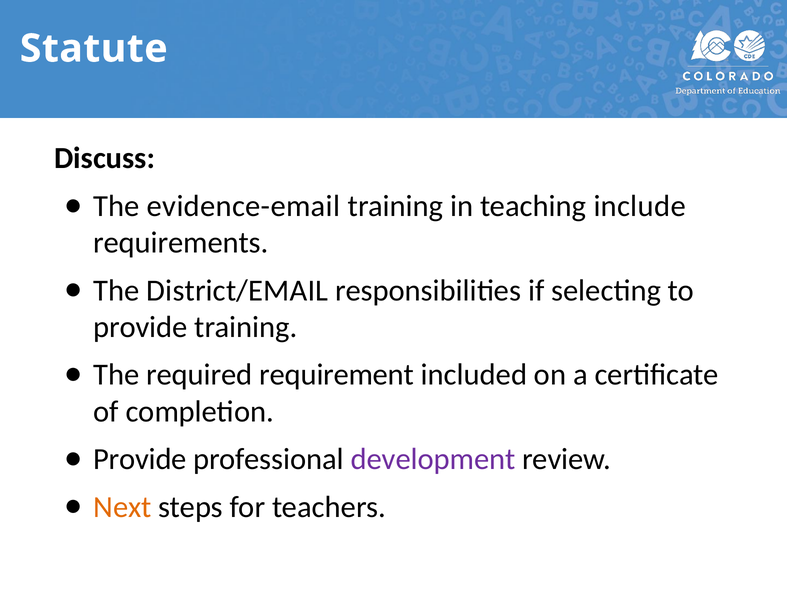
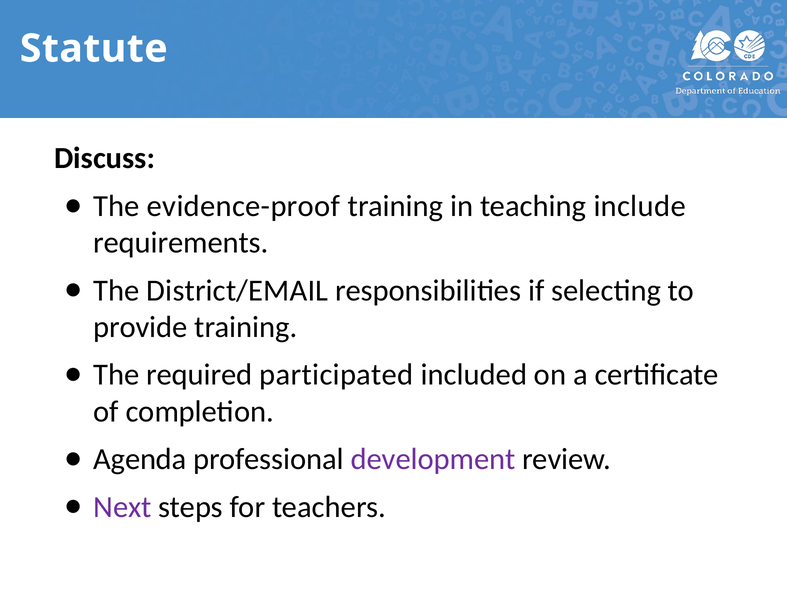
evidence-email: evidence-email -> evidence-proof
requirement: requirement -> participated
Provide at (140, 459): Provide -> Agenda
Next colour: orange -> purple
